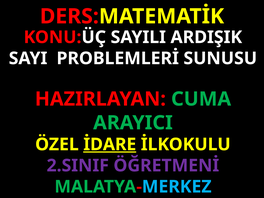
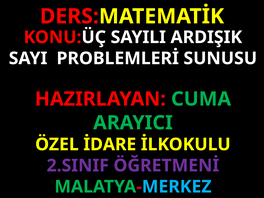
İDARE underline: present -> none
